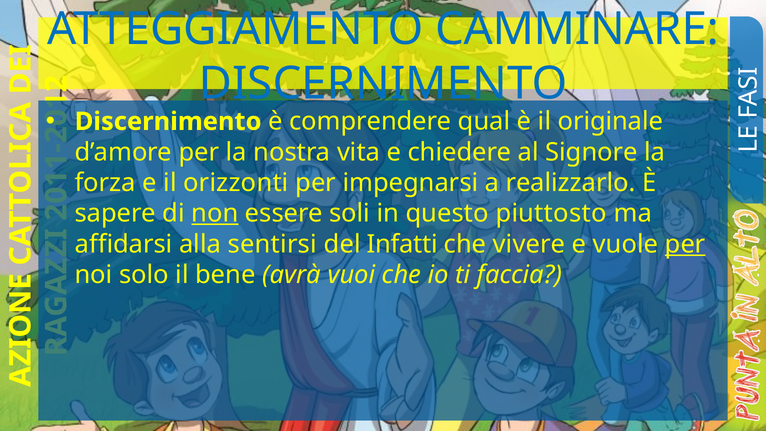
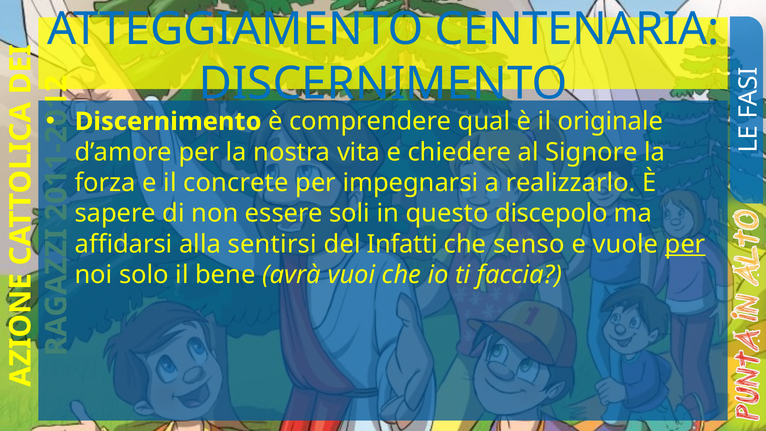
CAMMINARE: CAMMINARE -> CENTENARIA
orizzonti: orizzonti -> concrete
non underline: present -> none
piuttosto: piuttosto -> discepolo
vivere: vivere -> senso
